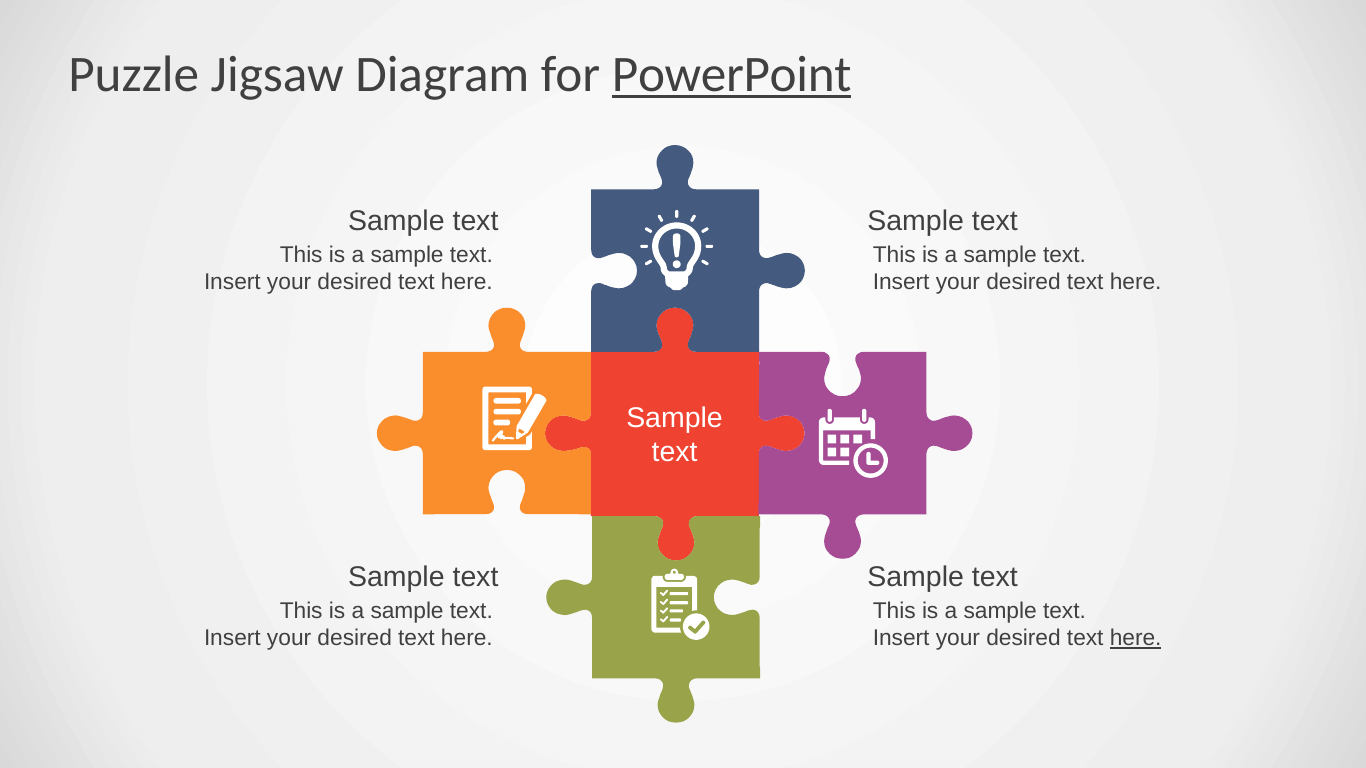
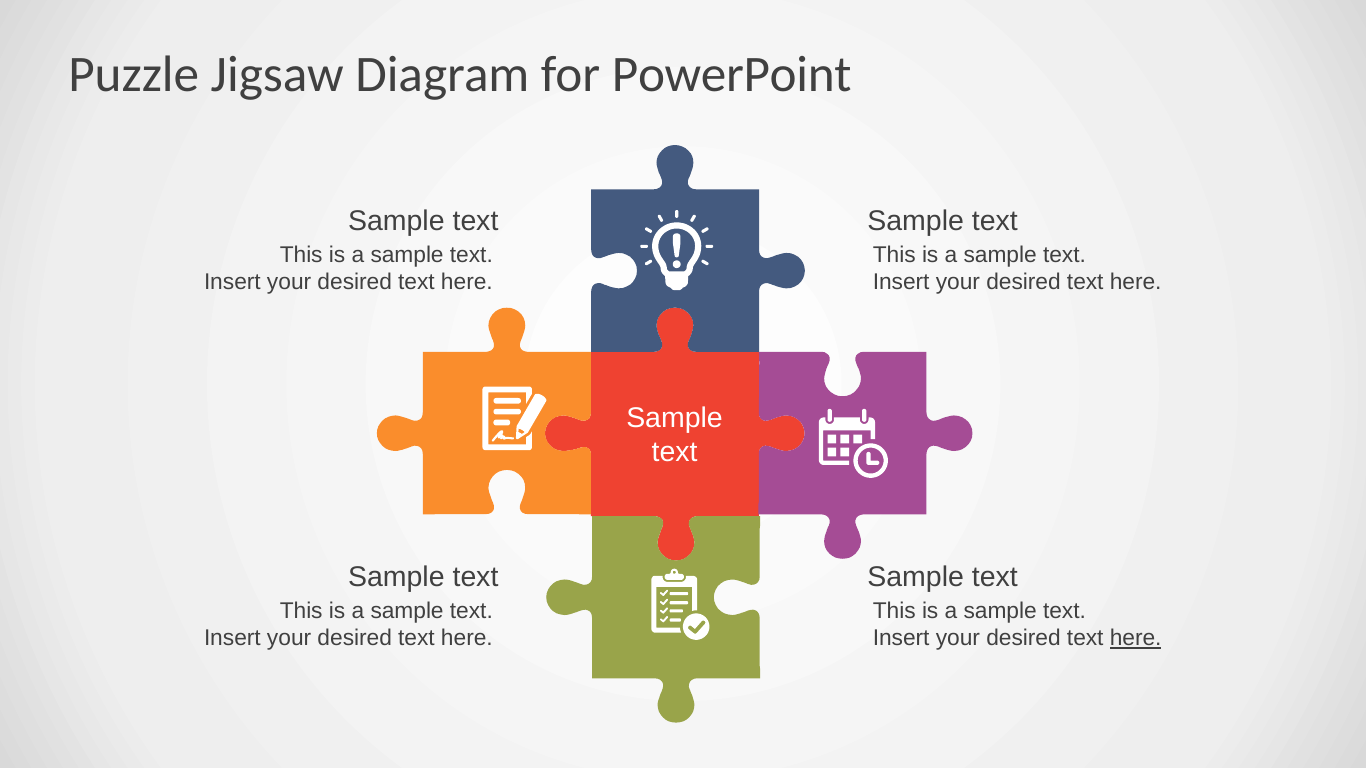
PowerPoint underline: present -> none
